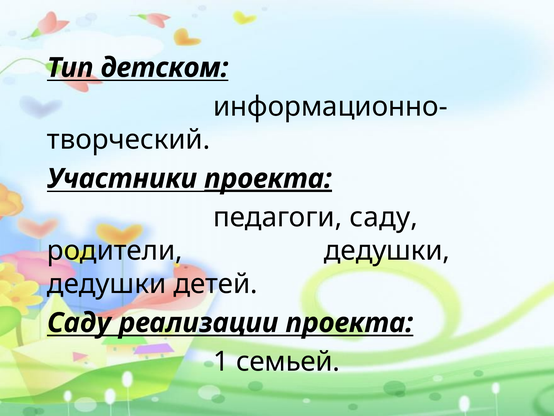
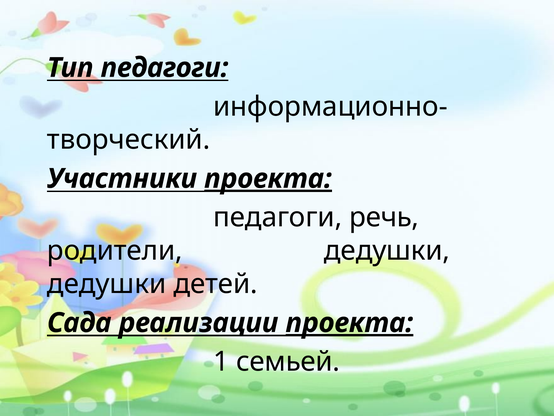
Тип детском: детском -> педагоги
педагоги саду: саду -> речь
Саду at (79, 322): Саду -> Сада
проекта at (349, 322) underline: none -> present
